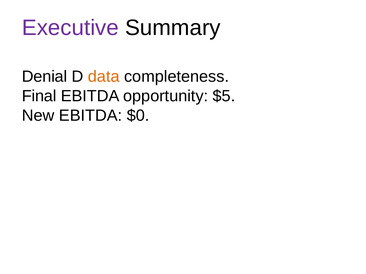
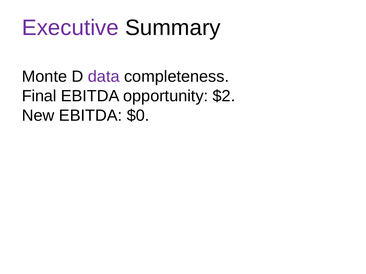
Denial: Denial -> Monte
data colour: orange -> purple
$5: $5 -> $2
